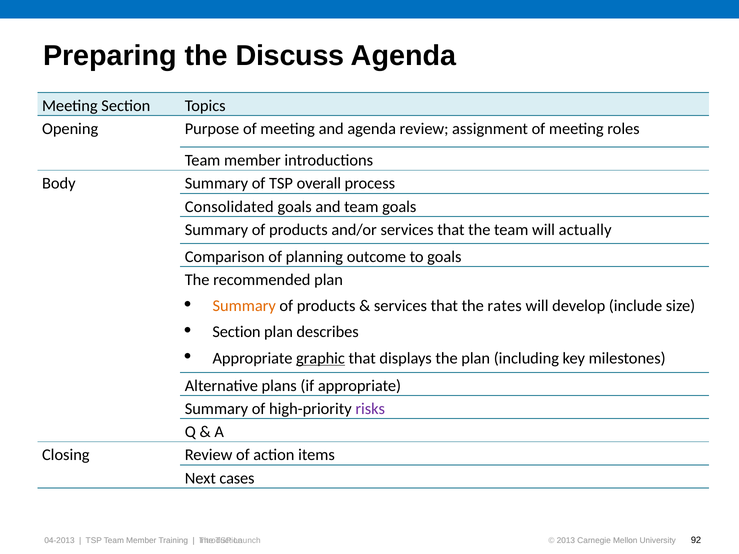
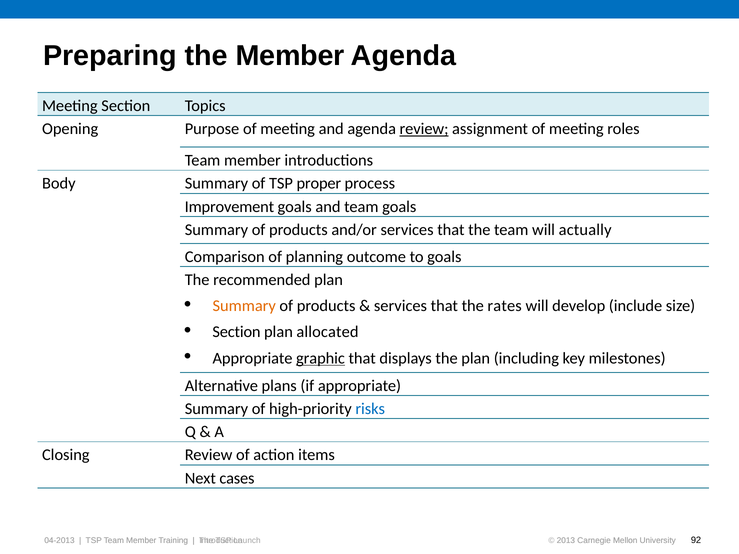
the Discuss: Discuss -> Member
review at (424, 129) underline: none -> present
overall: overall -> proper
Consolidated: Consolidated -> Improvement
describes: describes -> allocated
risks colour: purple -> blue
